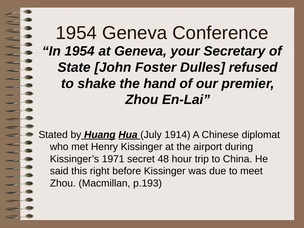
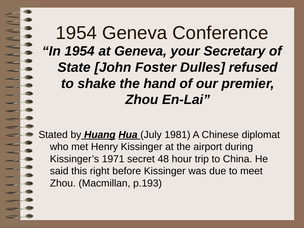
1914: 1914 -> 1981
